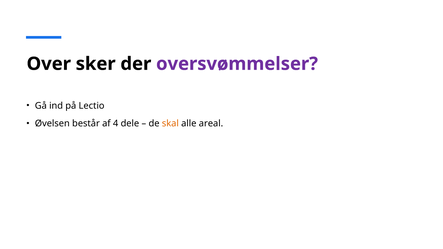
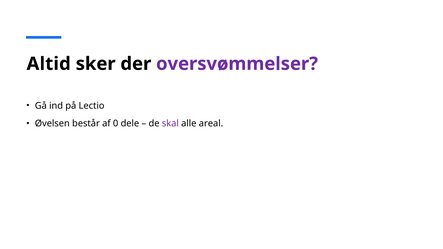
Over: Over -> Altid
4: 4 -> 0
skal colour: orange -> purple
